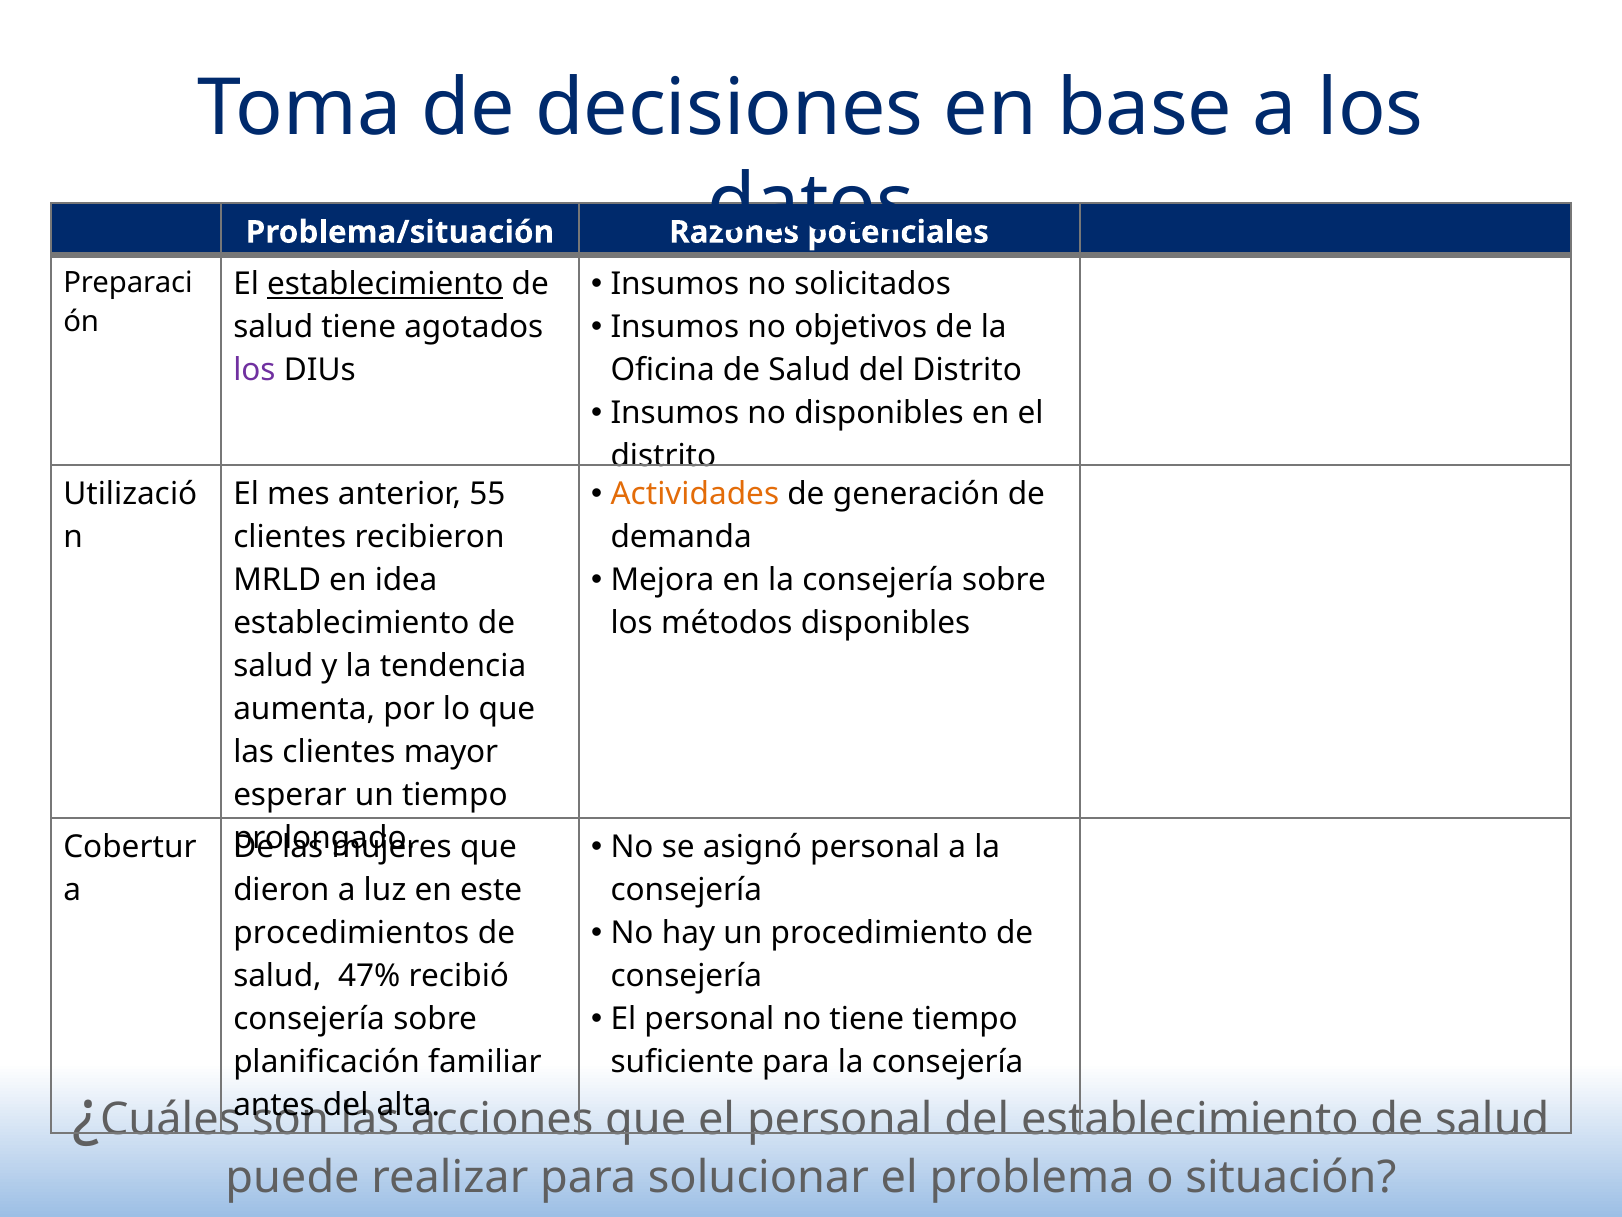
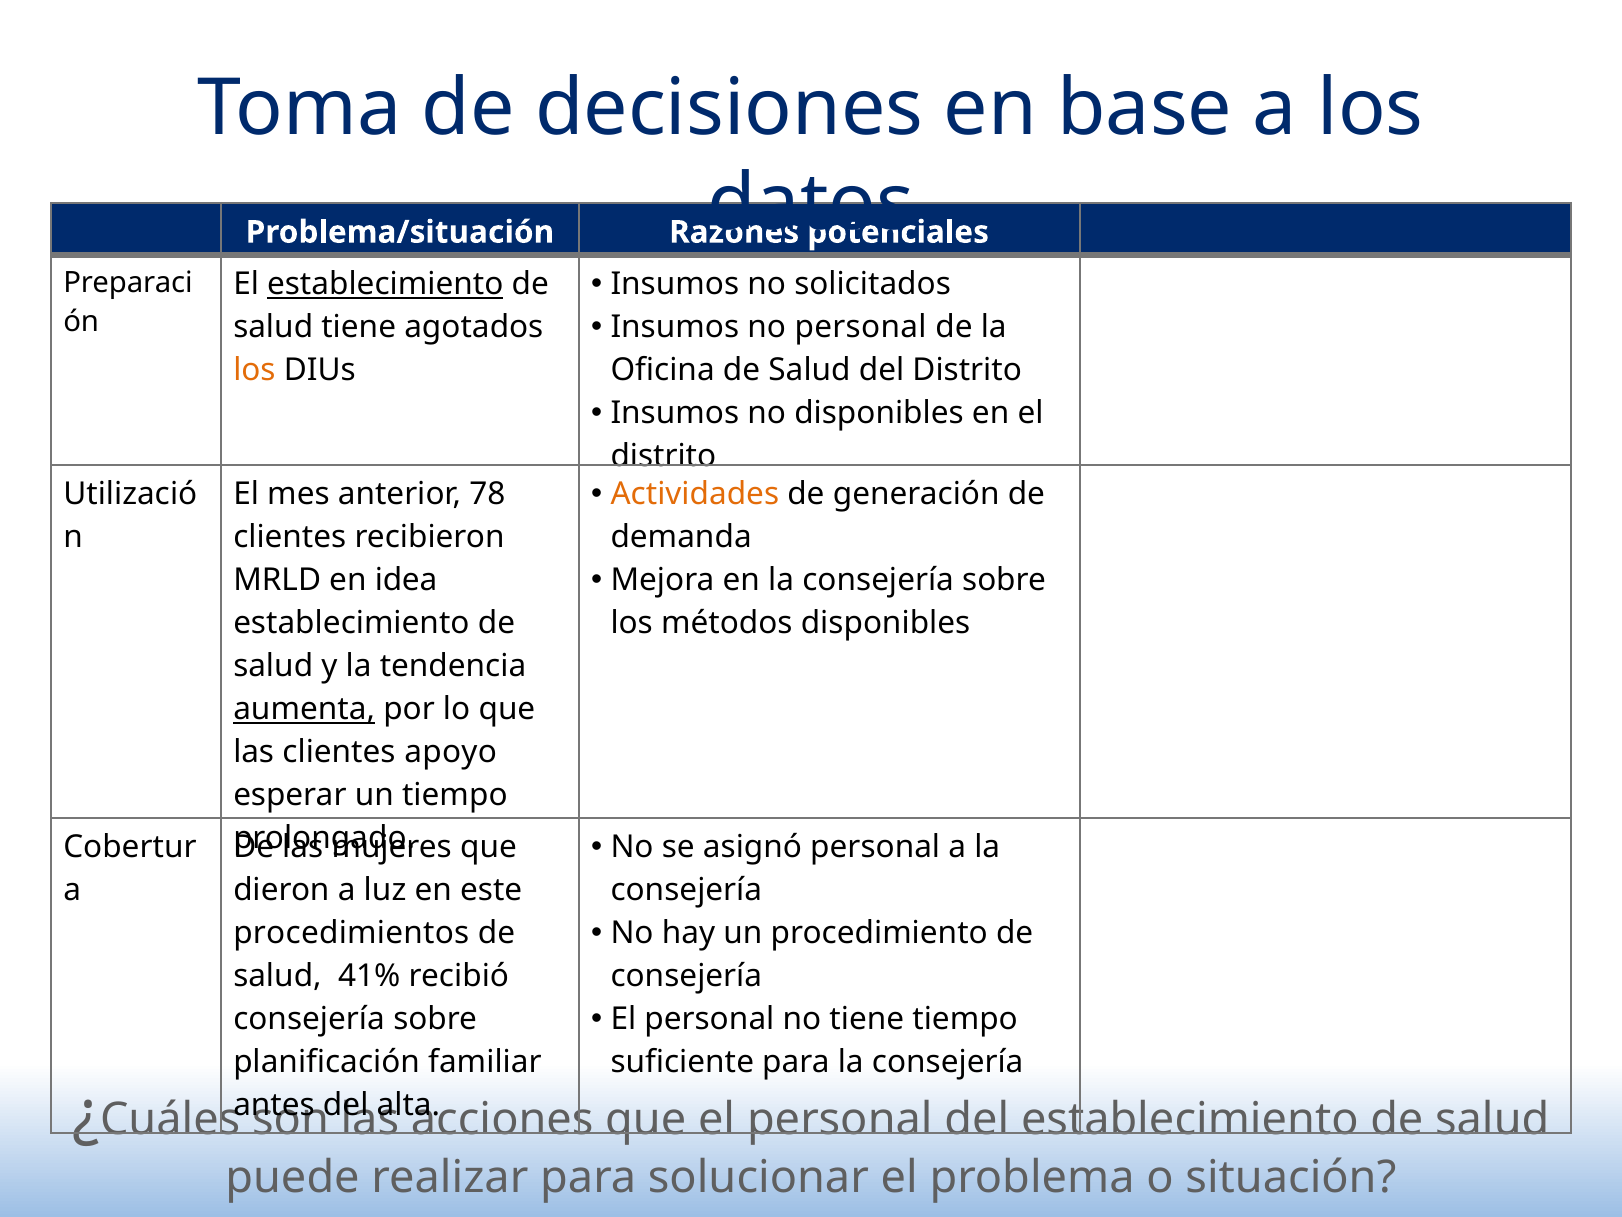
no objetivos: objetivos -> personal
los at (254, 370) colour: purple -> orange
55: 55 -> 78
aumenta underline: none -> present
mayor: mayor -> apoyo
47%: 47% -> 41%
